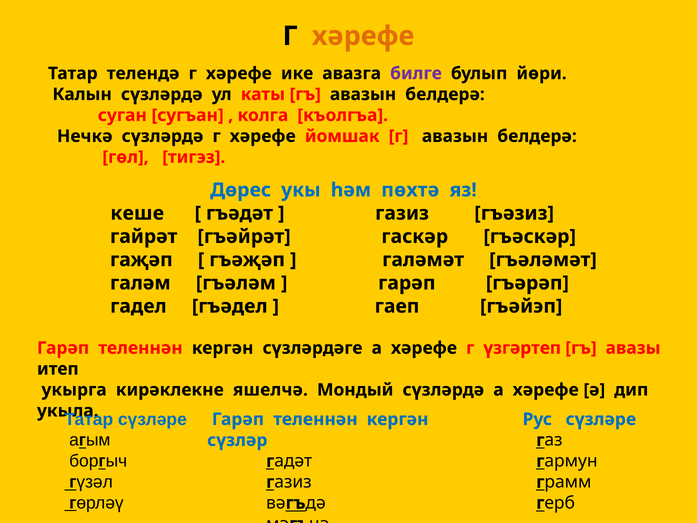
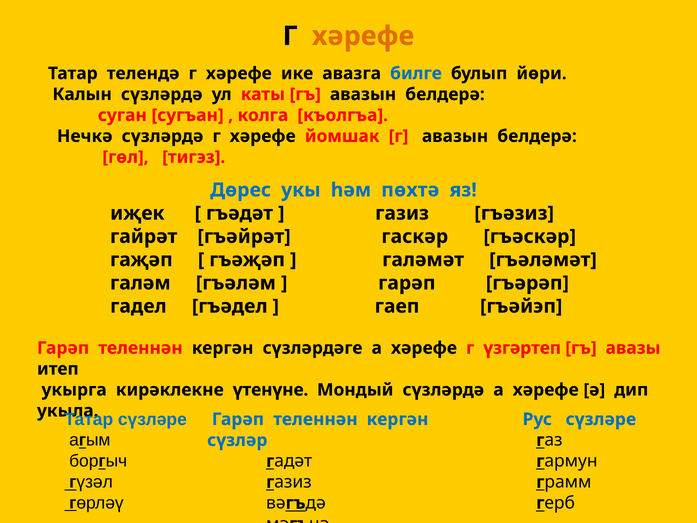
билге colour: purple -> blue
кеше: кеше -> иҗек
яшелчә: яшелчә -> үтенүне
